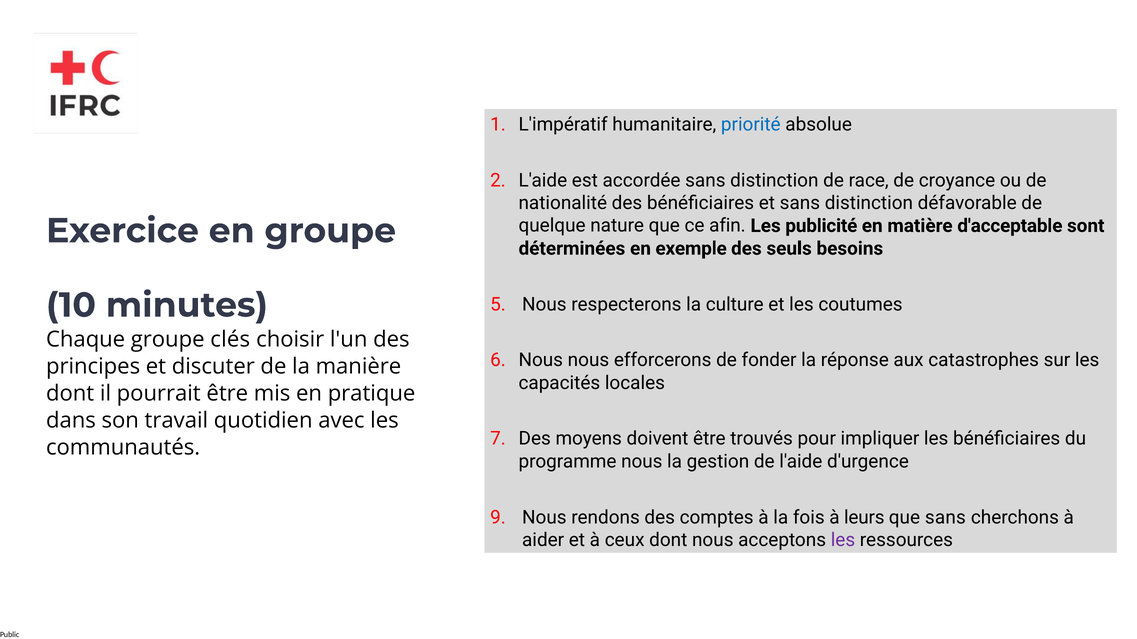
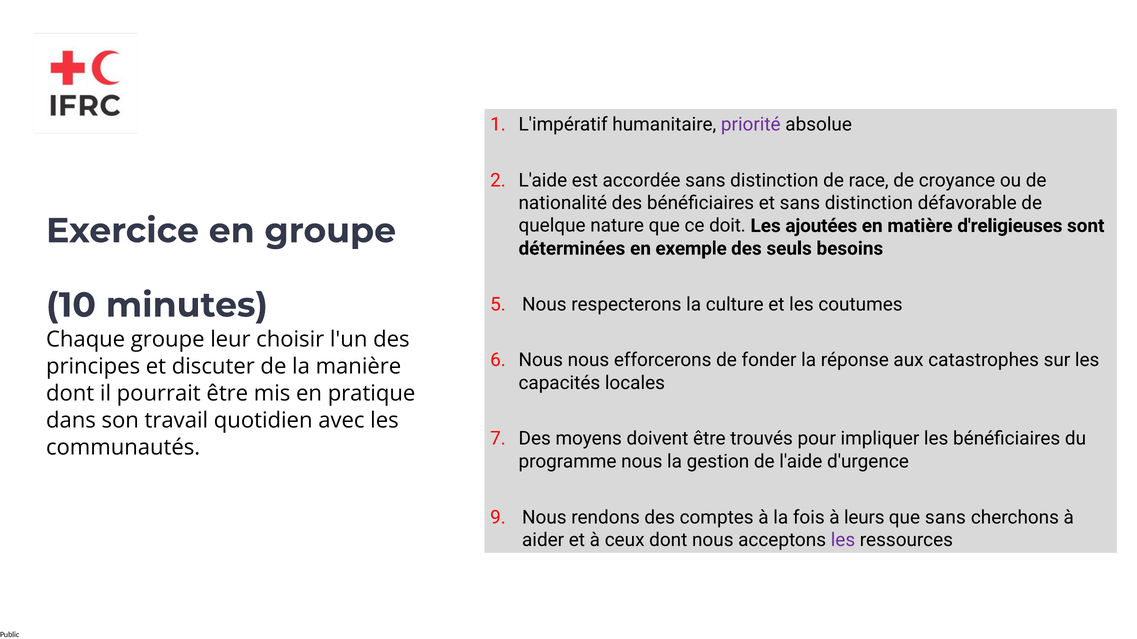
priorité colour: blue -> purple
afin: afin -> doit
publicité: publicité -> ajoutées
d'acceptable: d'acceptable -> d'religieuses
clés: clés -> leur
